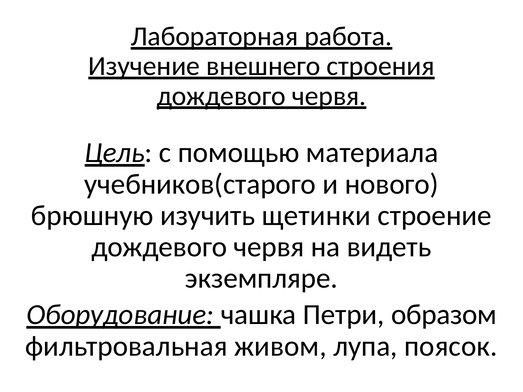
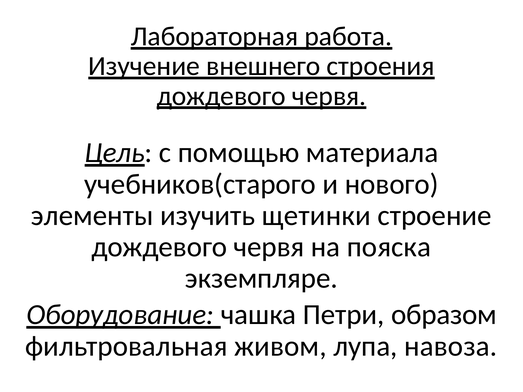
брюшную: брюшную -> элементы
видеть: видеть -> пояска
поясок: поясок -> навоза
